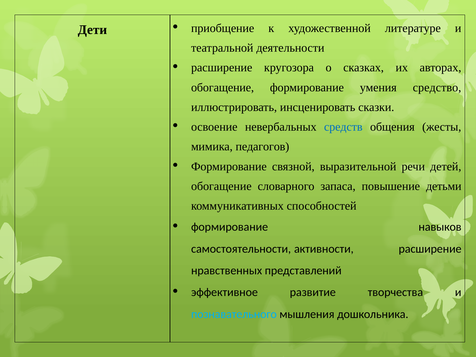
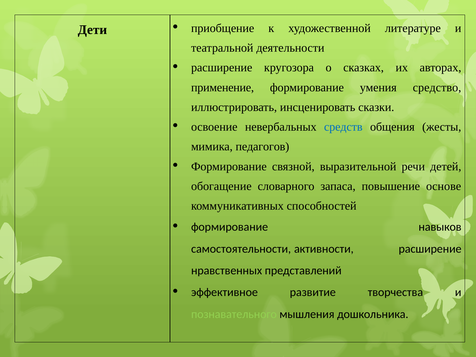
обогащение at (223, 87): обогащение -> применение
детьми: детьми -> основе
познавательного colour: light blue -> light green
